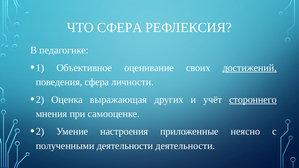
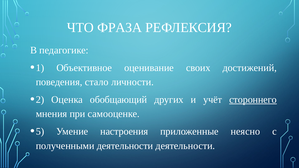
ЧТО СФЕРА: СФЕРА -> ФРАЗА
достижений underline: present -> none
поведения сфера: сфера -> стало
выражающая: выражающая -> обобщающий
2 at (40, 132): 2 -> 5
